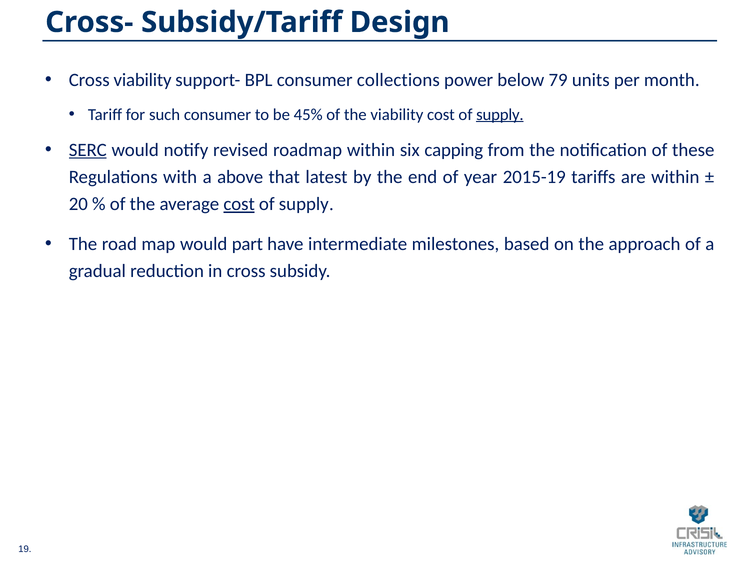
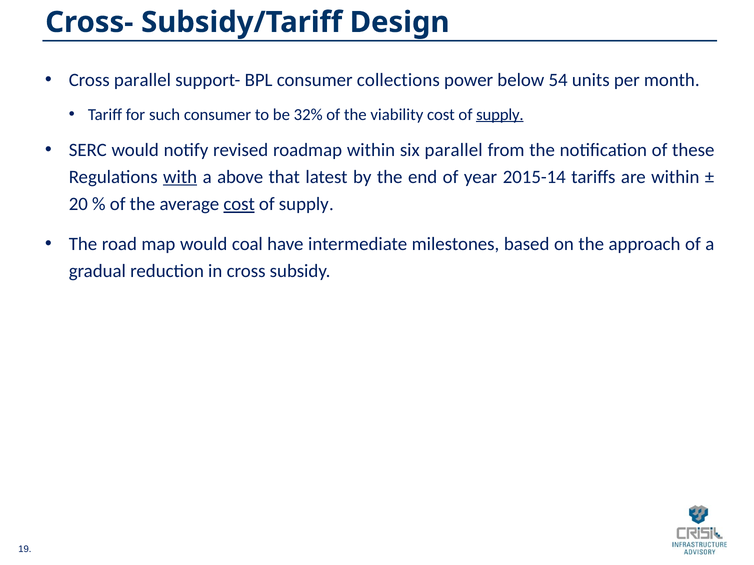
Cross viability: viability -> parallel
79: 79 -> 54
45%: 45% -> 32%
SERC underline: present -> none
six capping: capping -> parallel
with underline: none -> present
2015-19: 2015-19 -> 2015-14
part: part -> coal
